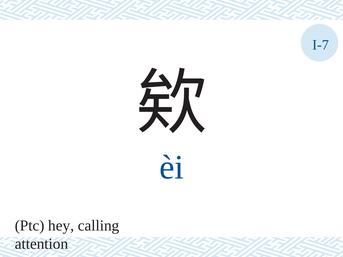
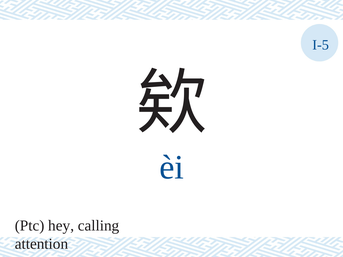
I-7: I-7 -> I-5
